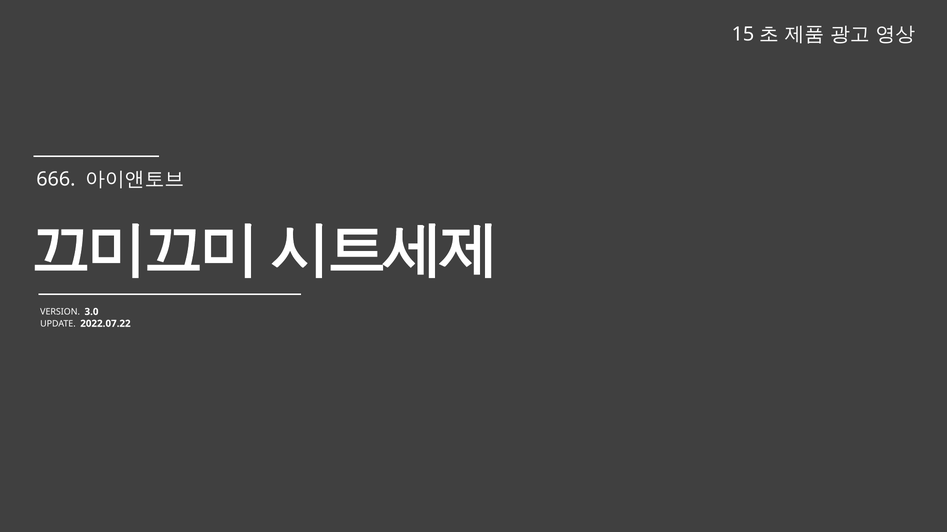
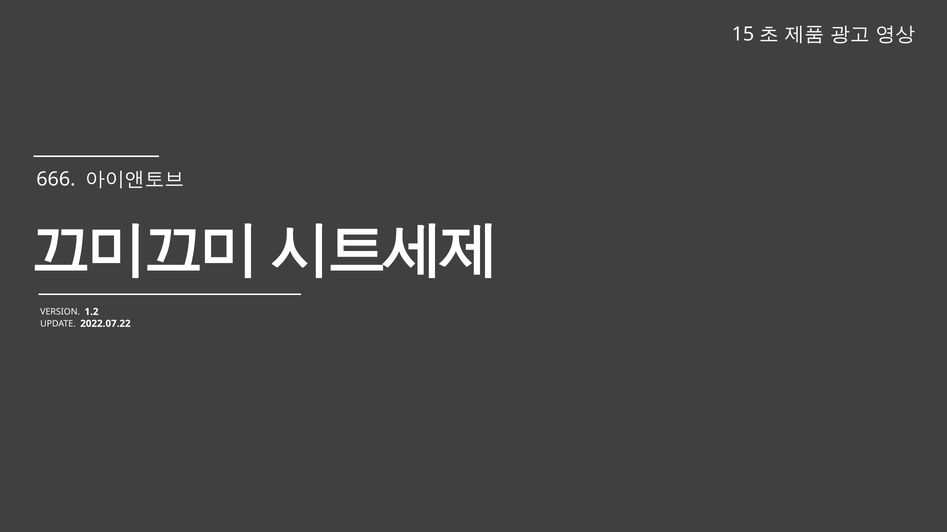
3.0: 3.0 -> 1.2
